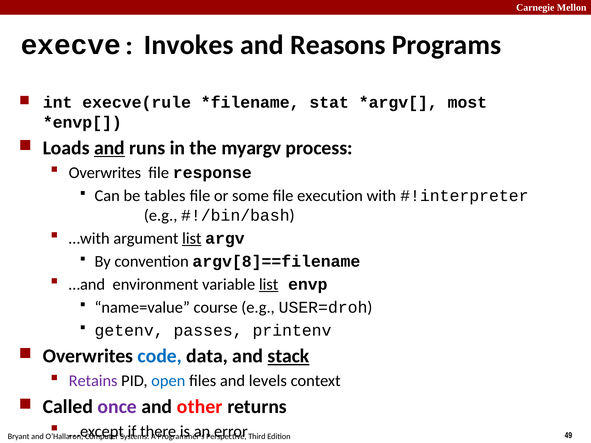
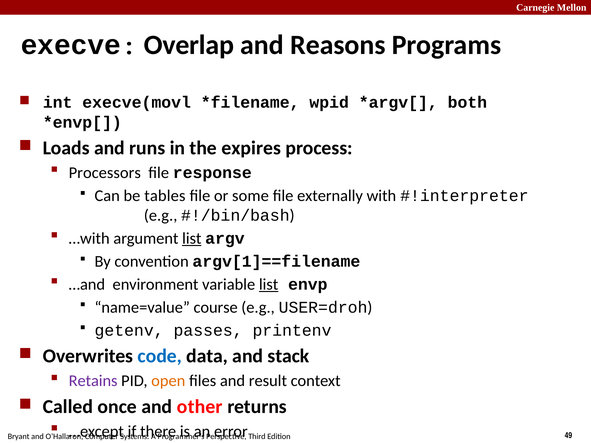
Invokes: Invokes -> Overlap
execve(rule: execve(rule -> execve(movl
stat: stat -> wpid
most: most -> both
and at (109, 148) underline: present -> none
myargv: myargv -> expires
Overwrites at (105, 173): Overwrites -> Processors
execution: execution -> externally
argv[8]==filename: argv[8]==filename -> argv[1]==filename
stack underline: present -> none
open colour: blue -> orange
levels: levels -> result
once colour: purple -> black
